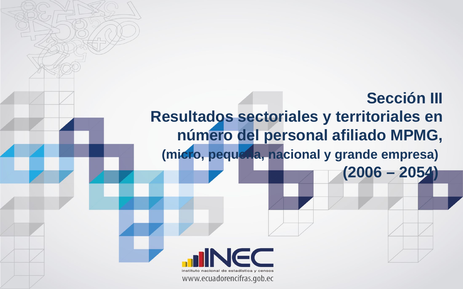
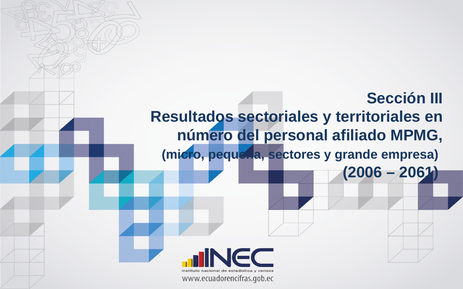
nacional: nacional -> sectores
2054: 2054 -> 2061
